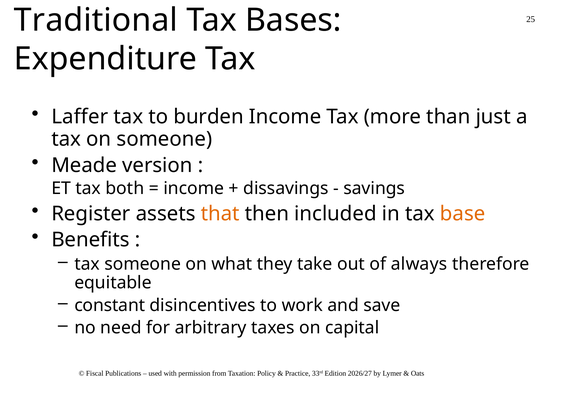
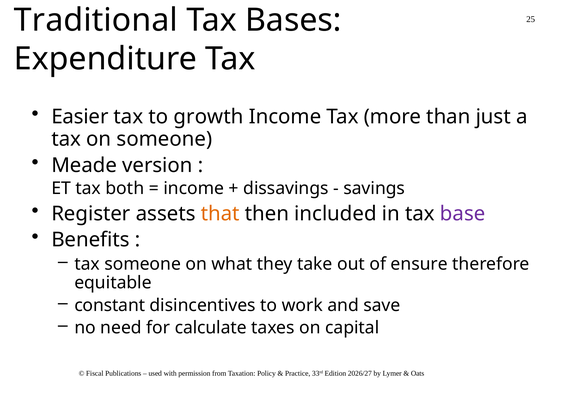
Laffer: Laffer -> Easier
burden: burden -> growth
base colour: orange -> purple
always: always -> ensure
arbitrary: arbitrary -> calculate
